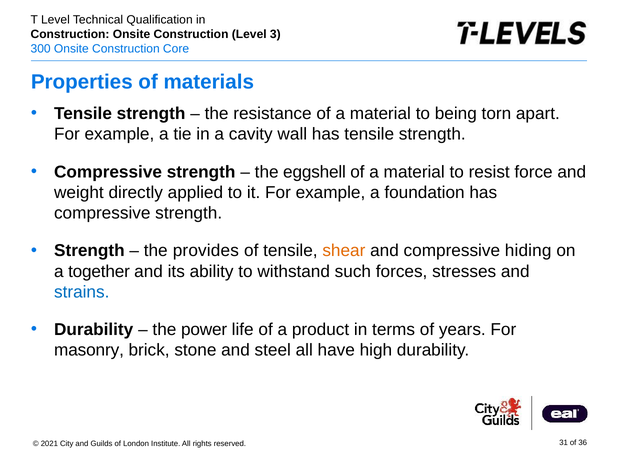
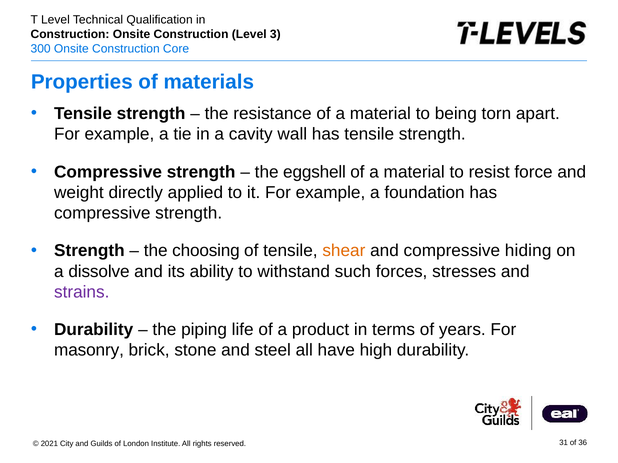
provides: provides -> choosing
together: together -> dissolve
strains colour: blue -> purple
power: power -> piping
